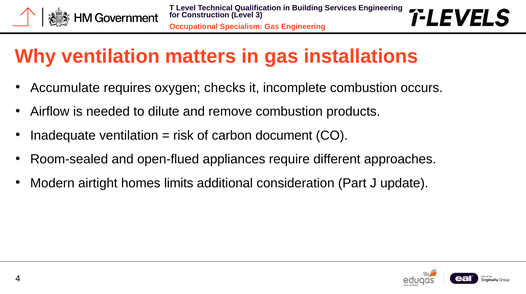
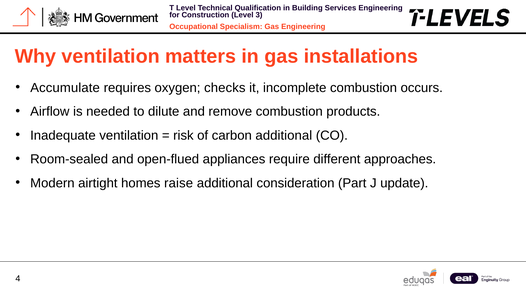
carbon document: document -> additional
limits: limits -> raise
